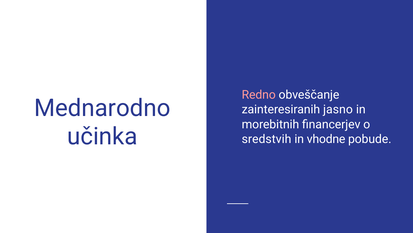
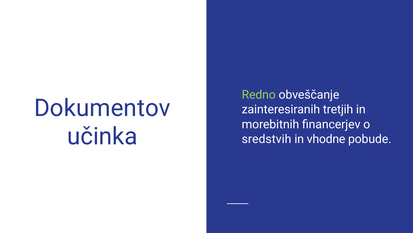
Redno colour: pink -> light green
Mednarodno: Mednarodno -> Dokumentov
jasno: jasno -> tretjih
